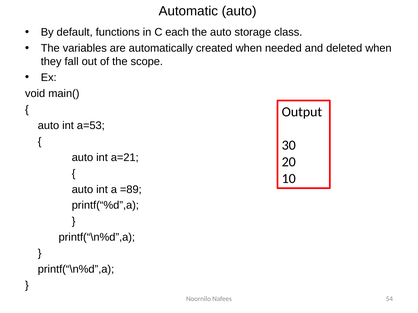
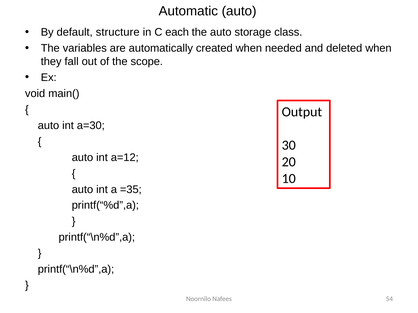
functions: functions -> structure
a=53: a=53 -> a=30
a=21: a=21 -> a=12
=89: =89 -> =35
